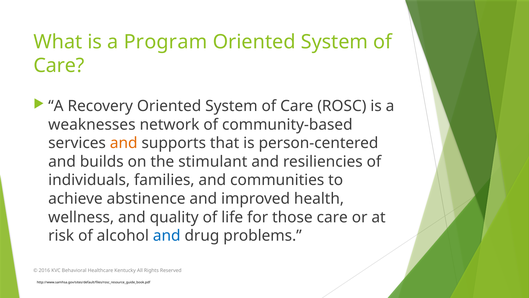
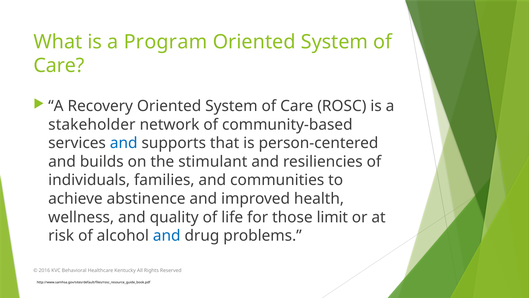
weaknesses: weaknesses -> stakeholder
and at (124, 143) colour: orange -> blue
those care: care -> limit
